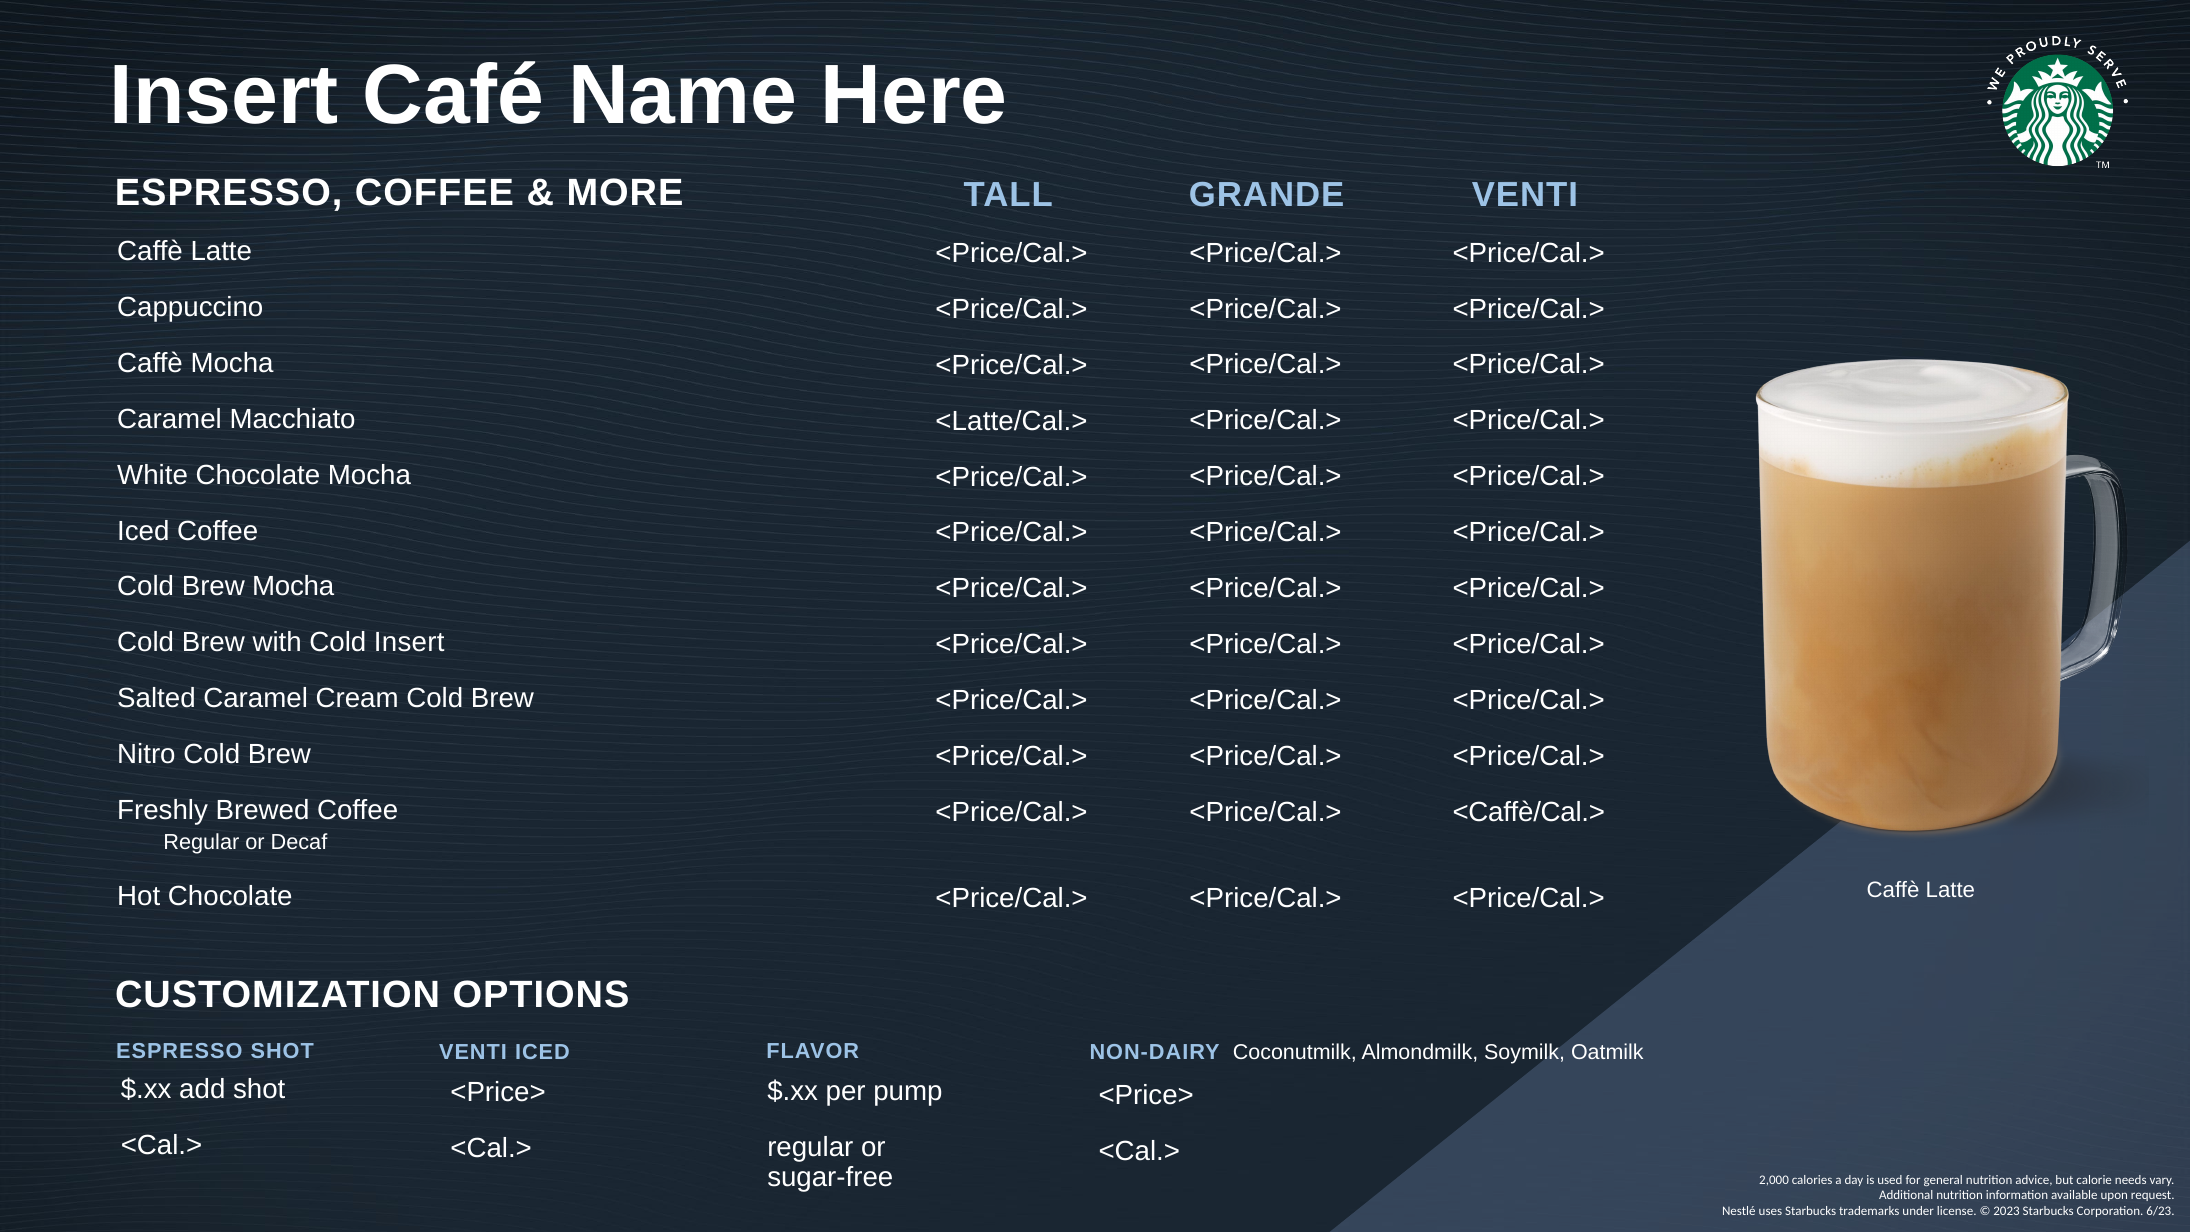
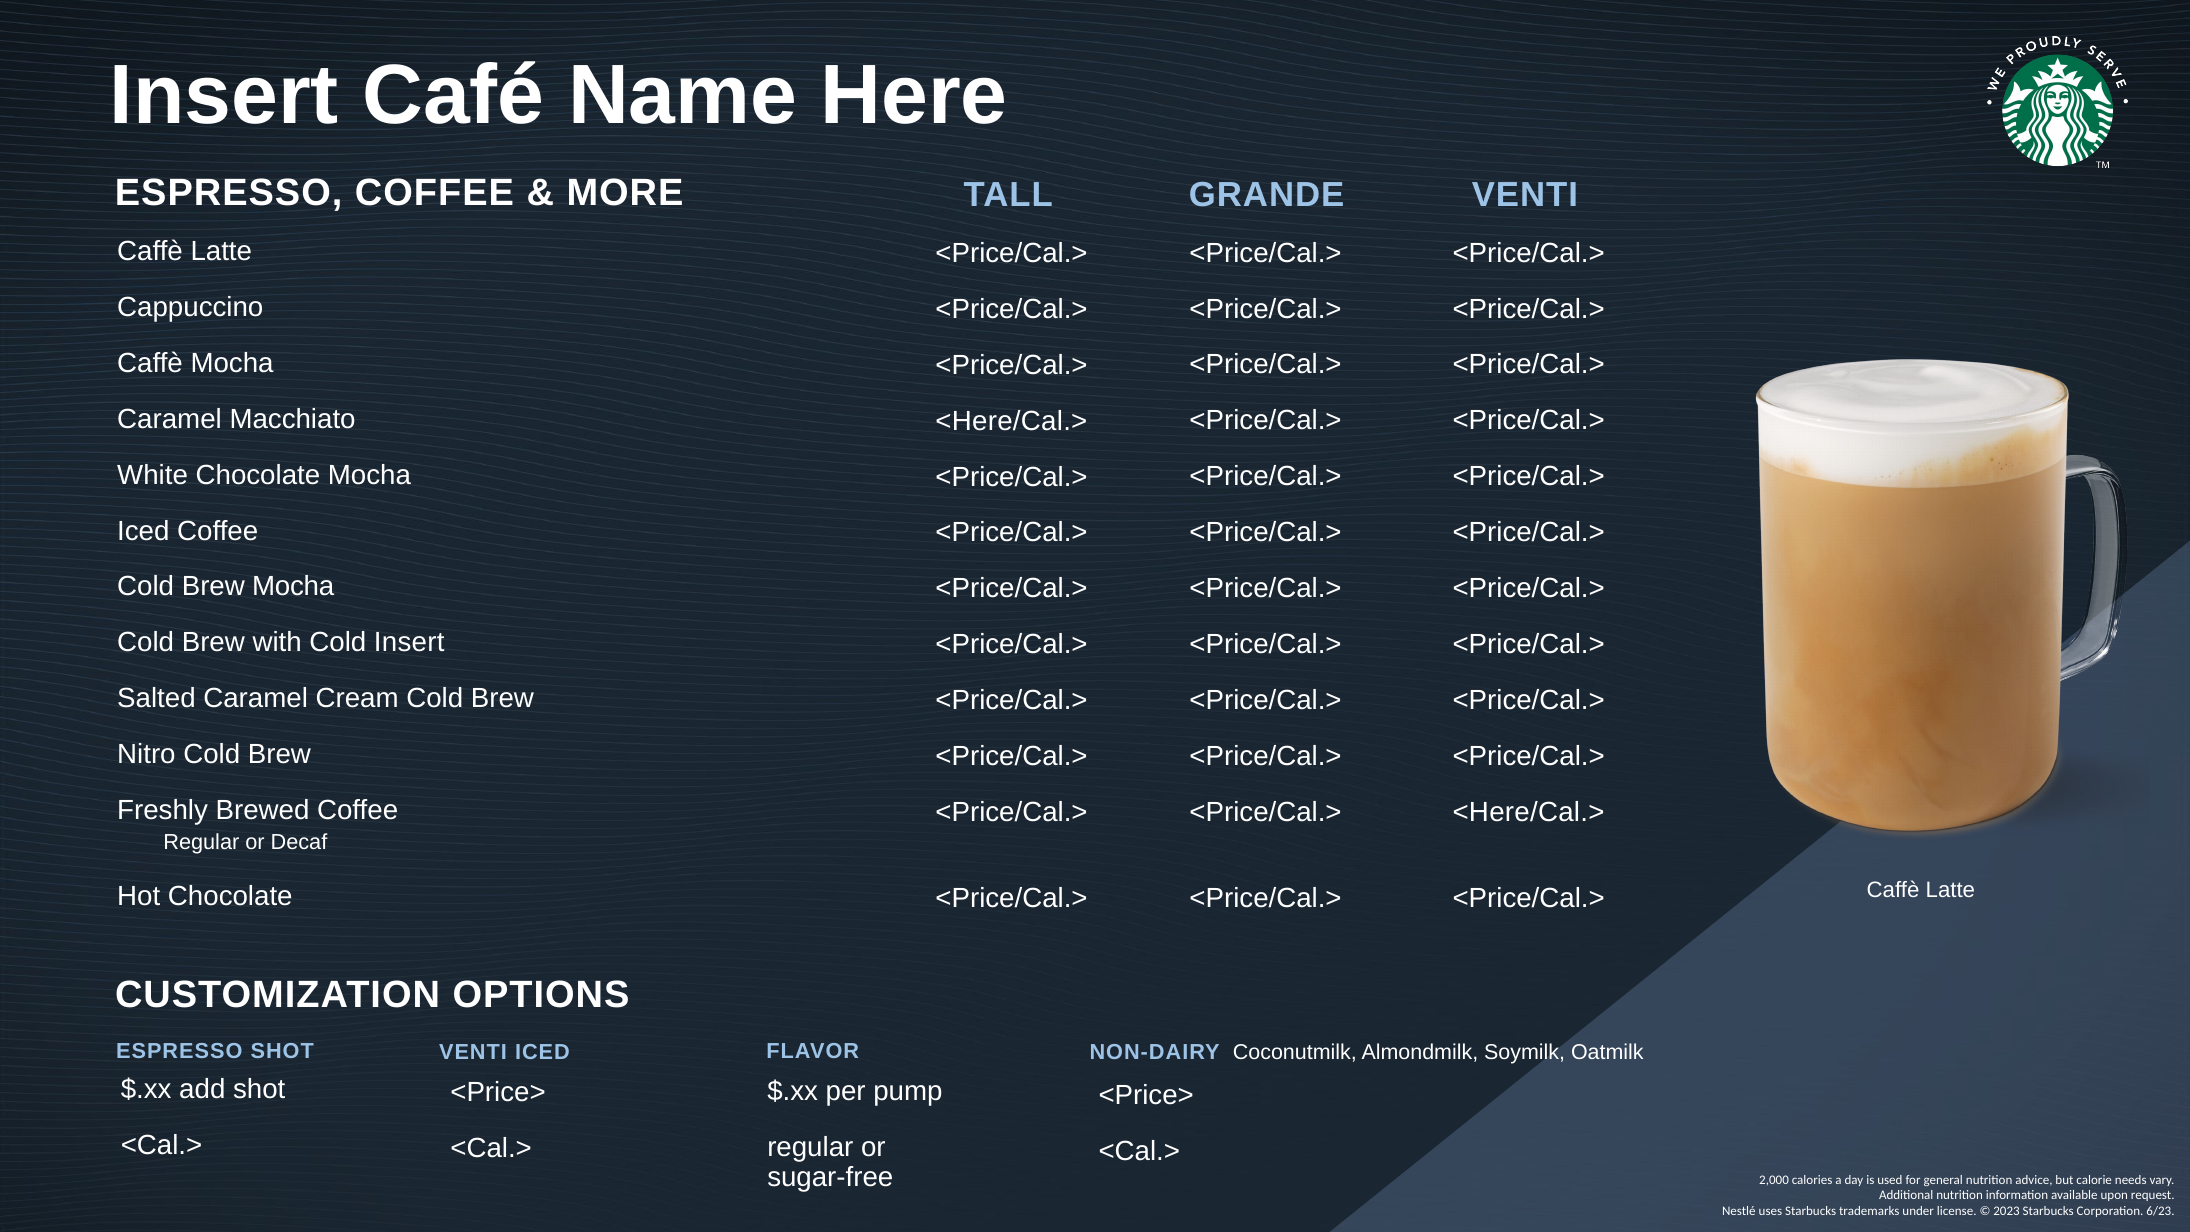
<Latte/Cal.> at (1011, 421): <Latte/Cal.> -> <Here/Cal.>
<Caffè/Cal.> at (1529, 812): <Caffè/Cal.> -> <Here/Cal.>
